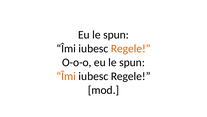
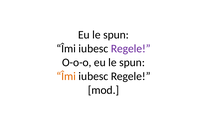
Regele at (131, 48) colour: orange -> purple
